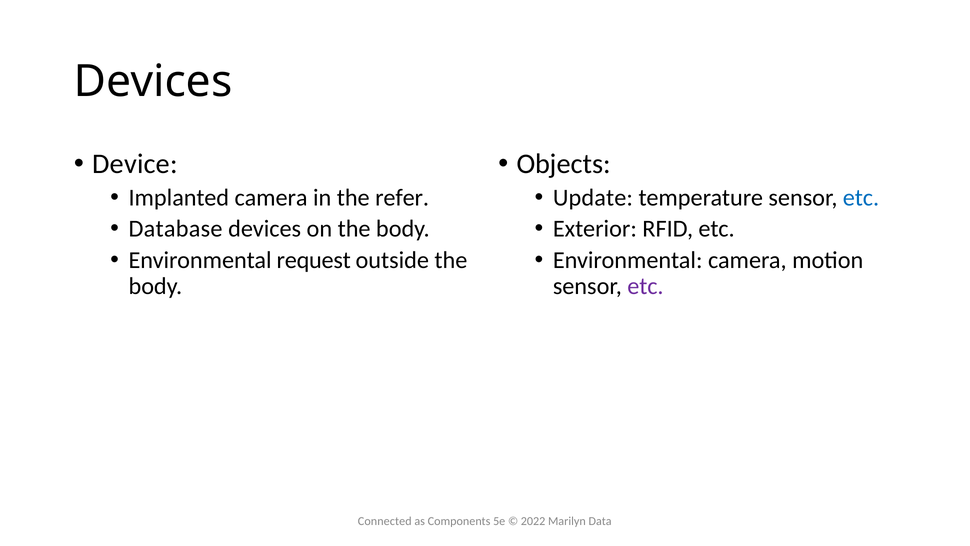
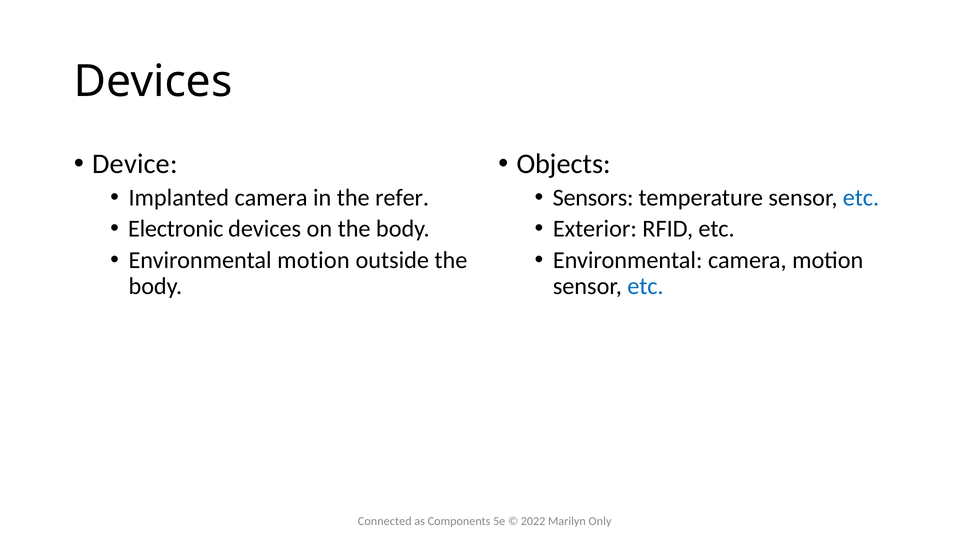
Update: Update -> Sensors
Database: Database -> Electronic
Environmental request: request -> motion
etc at (645, 286) colour: purple -> blue
Data: Data -> Only
